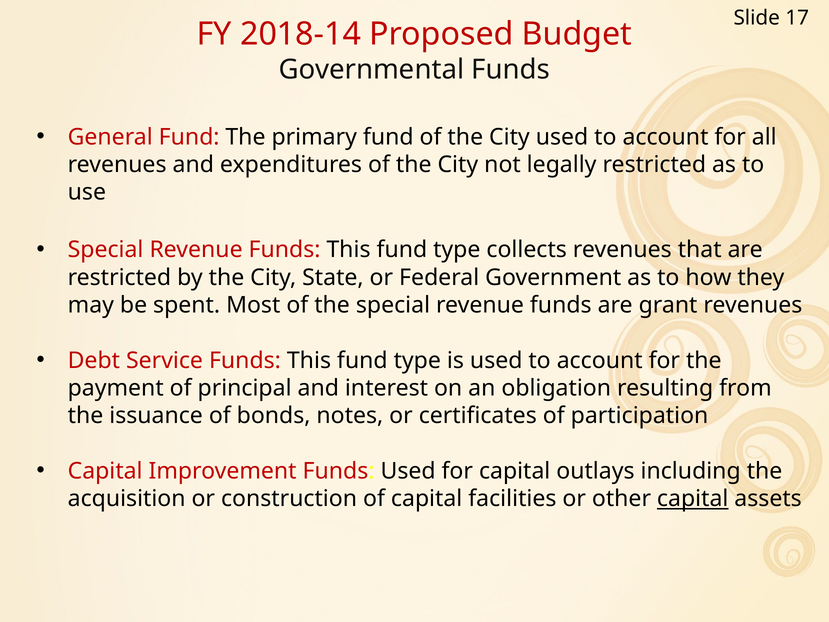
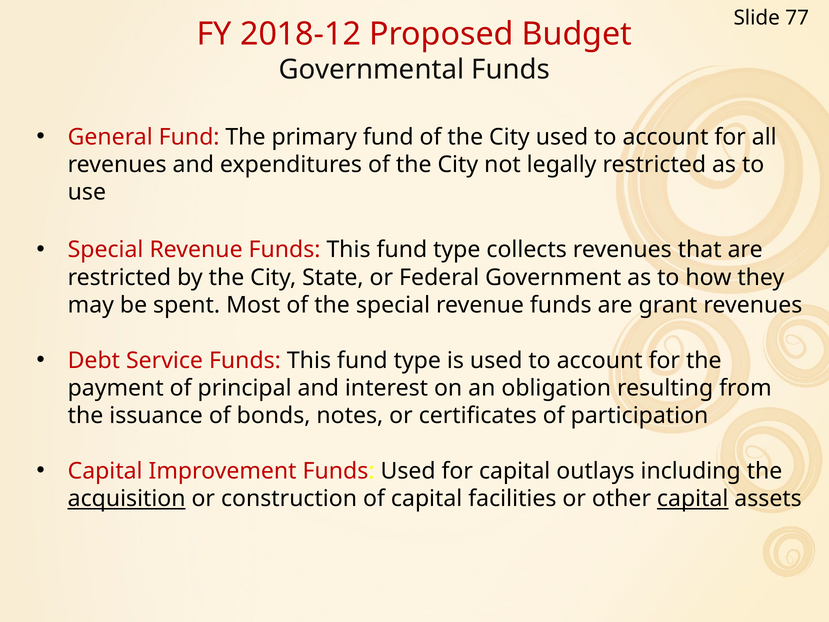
17: 17 -> 77
2018-14: 2018-14 -> 2018-12
acquisition underline: none -> present
